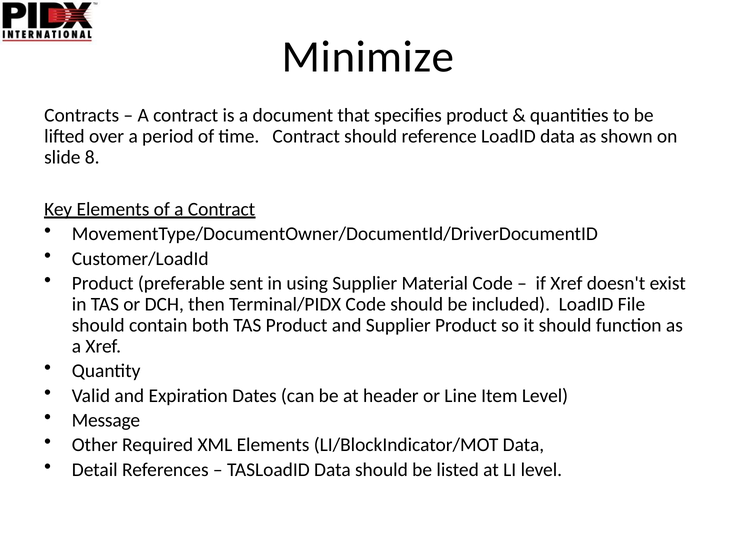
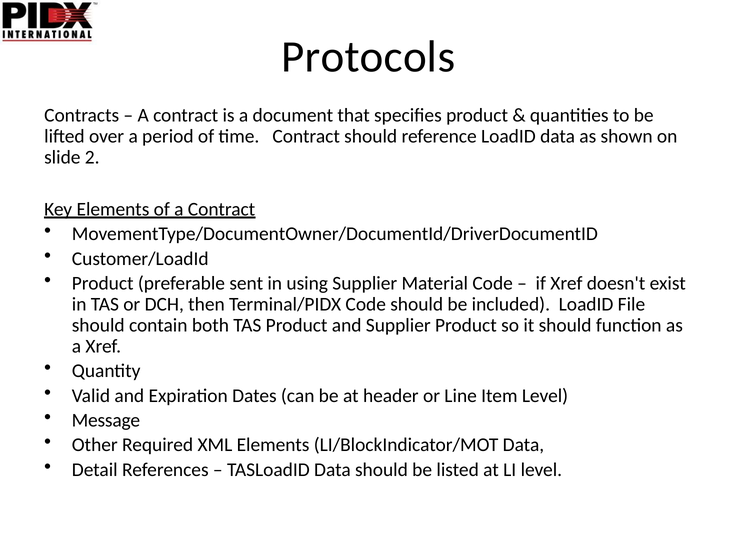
Minimize: Minimize -> Protocols
8: 8 -> 2
